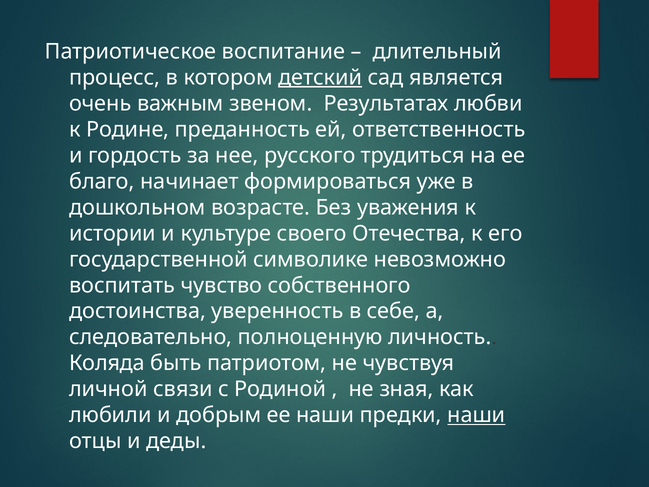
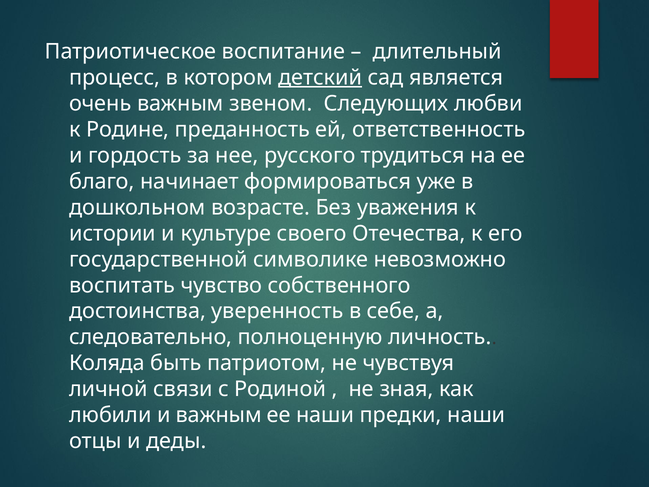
Результатах: Результатах -> Следующих
и добрым: добрым -> важным
наши at (476, 415) underline: present -> none
